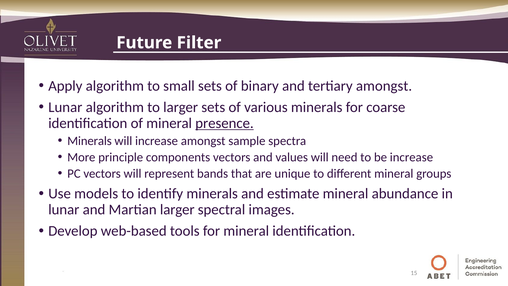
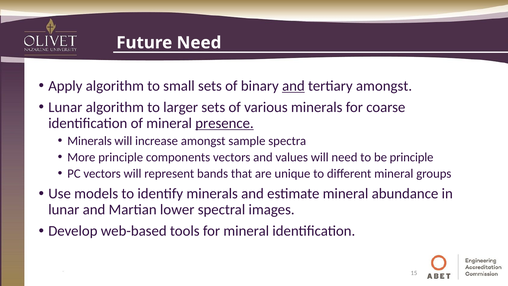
Future Filter: Filter -> Need
and at (293, 86) underline: none -> present
be increase: increase -> principle
Martian larger: larger -> lower
